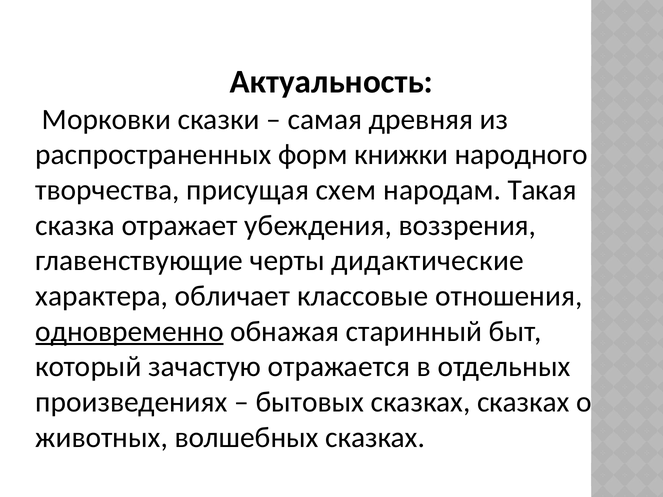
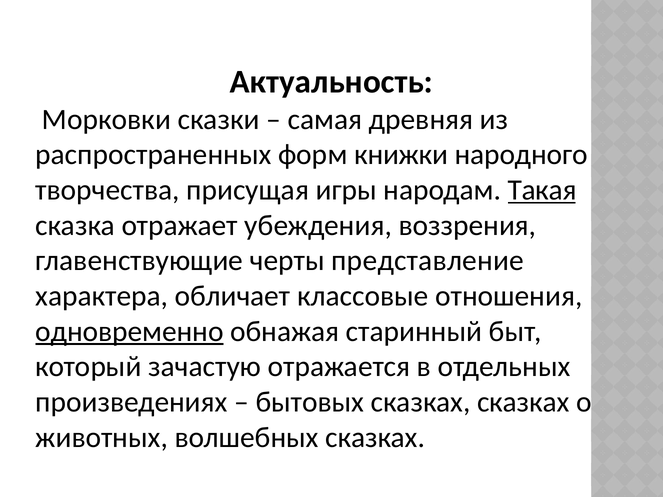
схем: схем -> игры
Такая underline: none -> present
дидактические: дидактические -> представление
